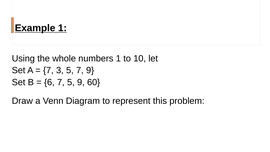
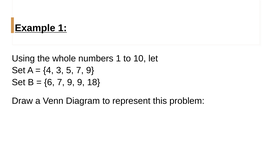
7 at (48, 70): 7 -> 4
6 7 5: 5 -> 9
60: 60 -> 18
